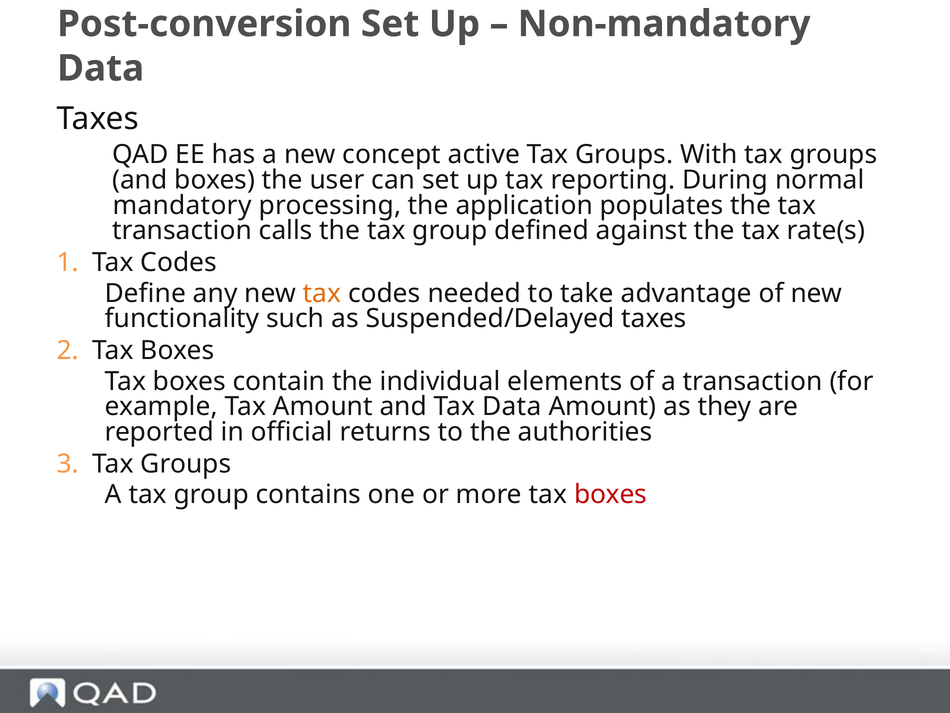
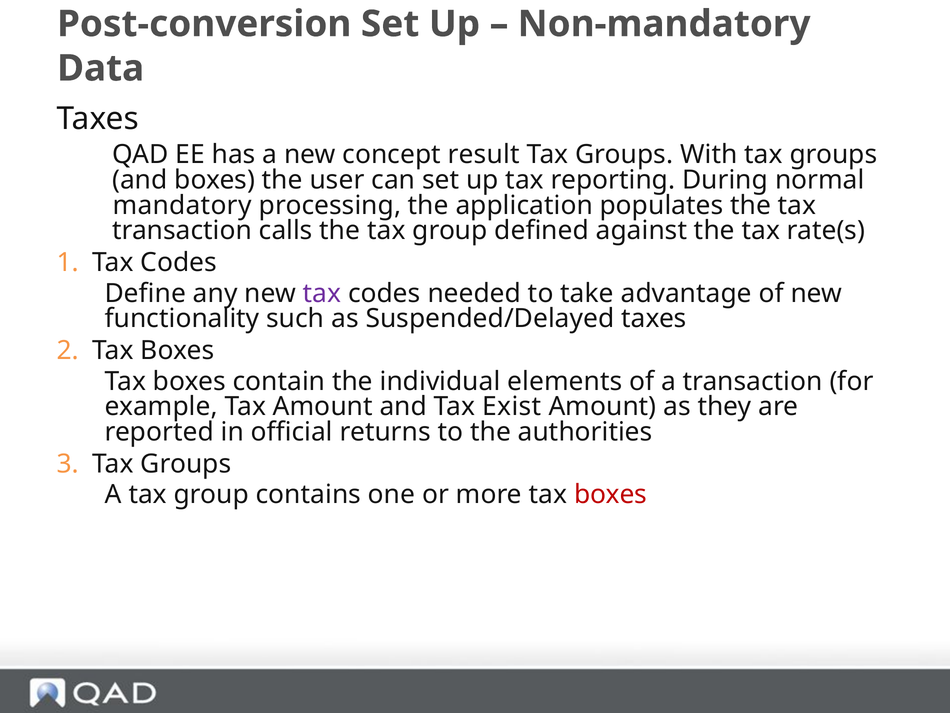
active: active -> result
tax at (322, 293) colour: orange -> purple
Tax Data: Data -> Exist
